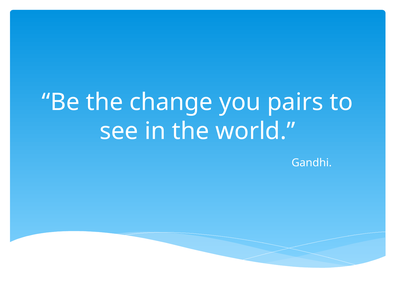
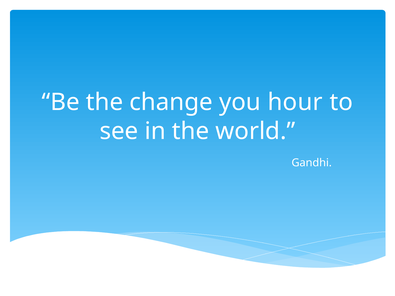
pairs: pairs -> hour
